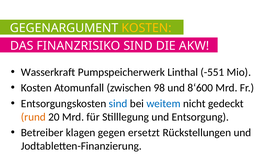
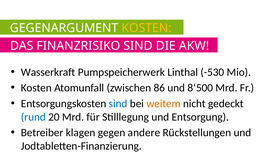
-551: -551 -> -530
98: 98 -> 86
8‘600: 8‘600 -> 8‘500
weitem colour: blue -> orange
rund colour: orange -> blue
ersetzt: ersetzt -> andere
